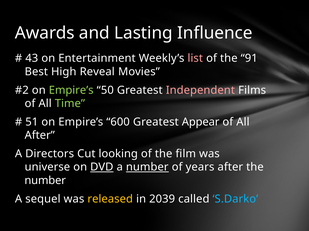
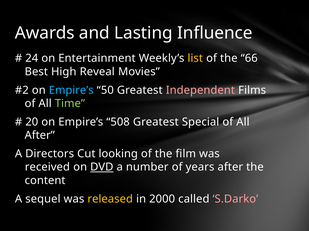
43: 43 -> 24
list colour: pink -> yellow
91: 91 -> 66
Empire’s at (71, 90) colour: light green -> light blue
51: 51 -> 20
600: 600 -> 508
Appear: Appear -> Special
universe: universe -> received
number at (147, 168) underline: present -> none
number at (45, 181): number -> content
2039: 2039 -> 2000
S.Darko colour: light blue -> pink
